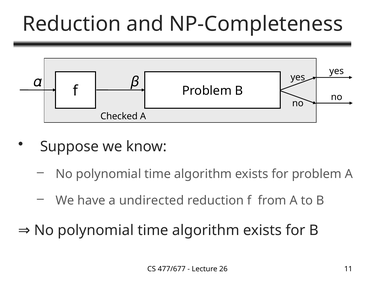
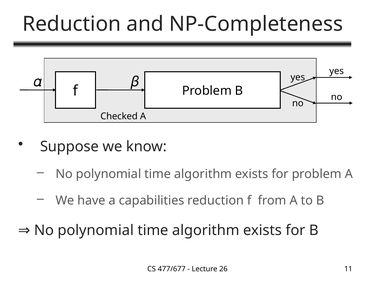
undirected: undirected -> capabilities
